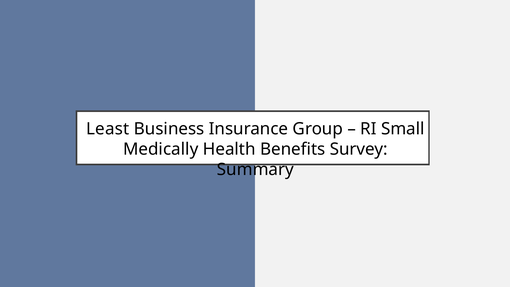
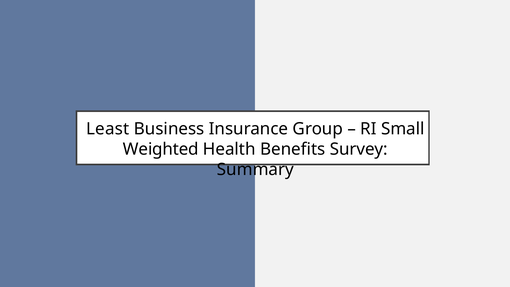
Medically: Medically -> Weighted
